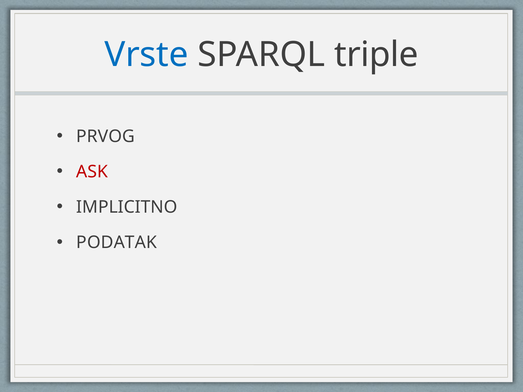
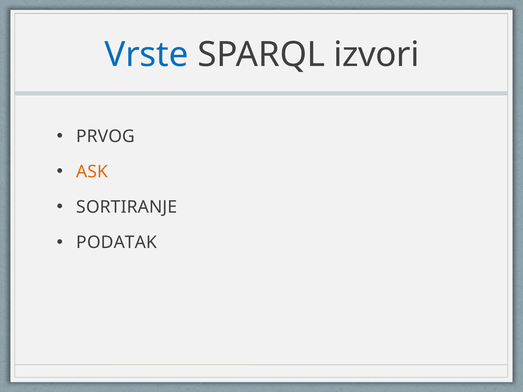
triple: triple -> izvori
ASK colour: red -> orange
IMPLICITNO: IMPLICITNO -> SORTIRANJE
